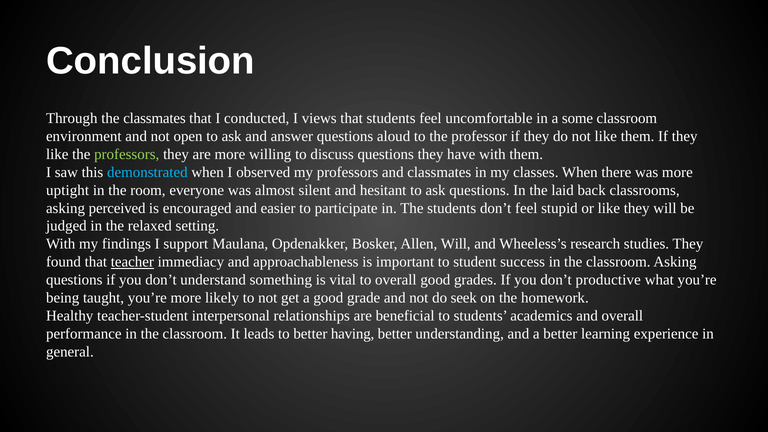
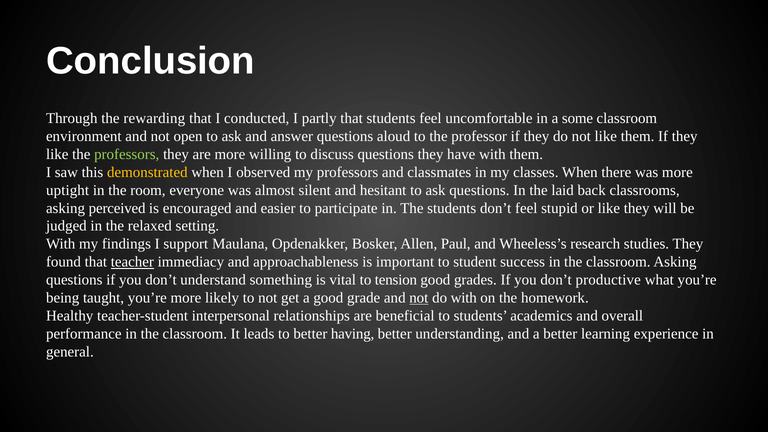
the classmates: classmates -> rewarding
views: views -> partly
demonstrated colour: light blue -> yellow
Allen Will: Will -> Paul
to overall: overall -> tension
not at (419, 298) underline: none -> present
do seek: seek -> with
